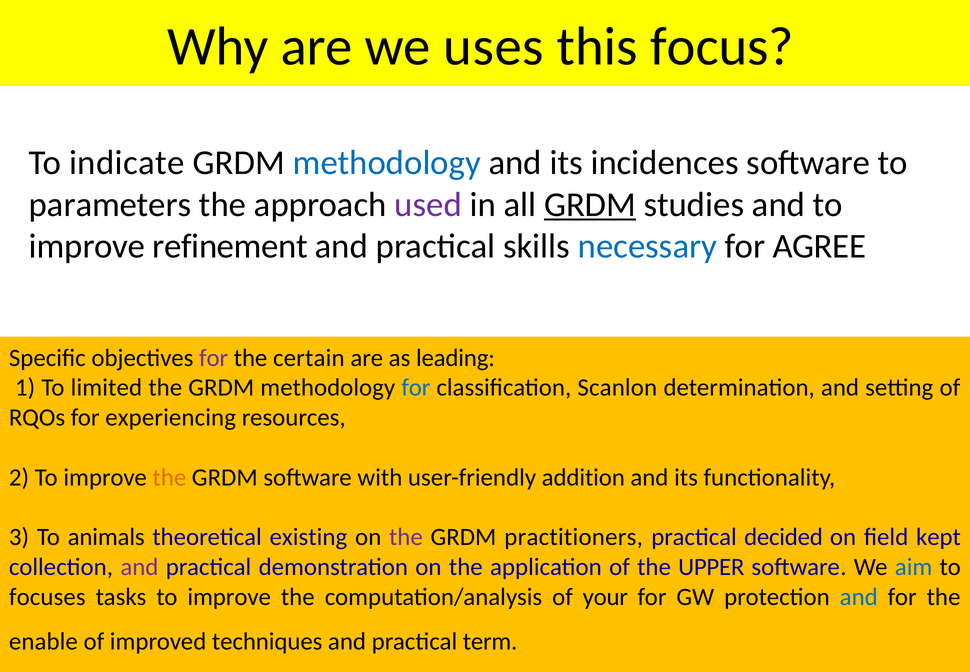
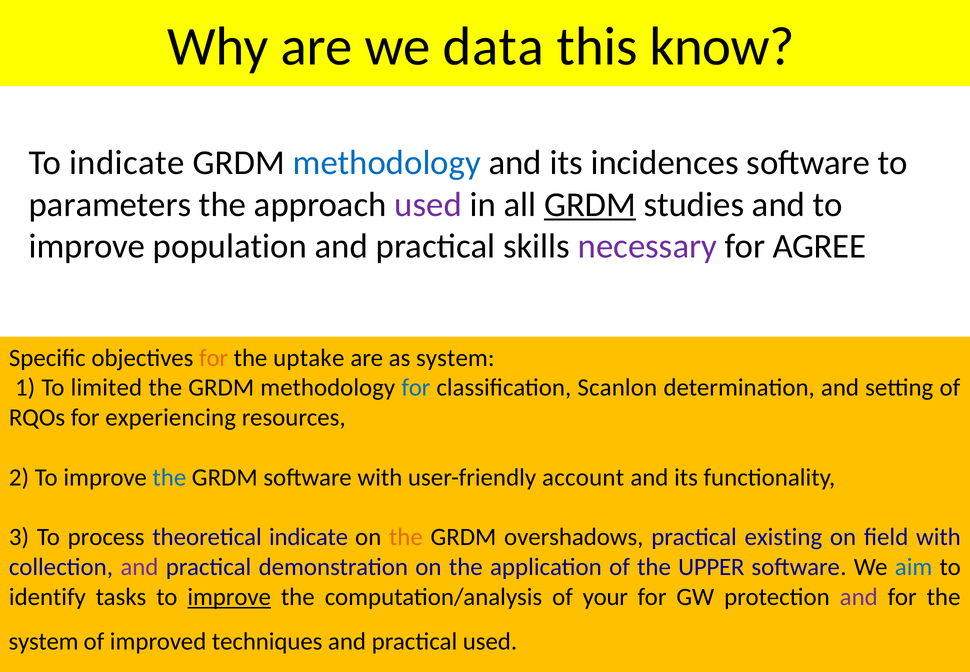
uses: uses -> data
focus: focus -> know
refinement: refinement -> population
necessary colour: blue -> purple
for at (214, 358) colour: purple -> orange
certain: certain -> uptake
as leading: leading -> system
the at (169, 477) colour: orange -> blue
addition: addition -> account
animals: animals -> process
theoretical existing: existing -> indicate
the at (406, 537) colour: purple -> orange
practitioners: practitioners -> overshadows
decided: decided -> existing
field kept: kept -> with
focuses: focuses -> identify
improve at (229, 596) underline: none -> present
and at (859, 596) colour: blue -> purple
enable at (43, 641): enable -> system
practical term: term -> used
